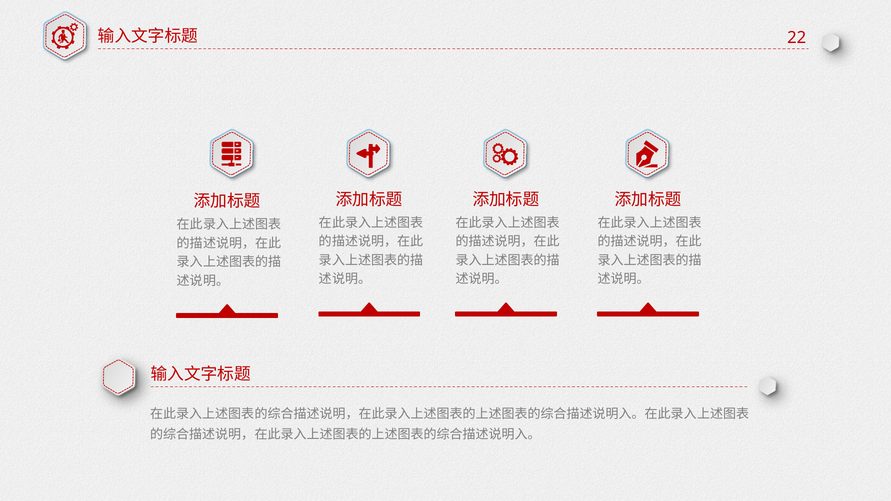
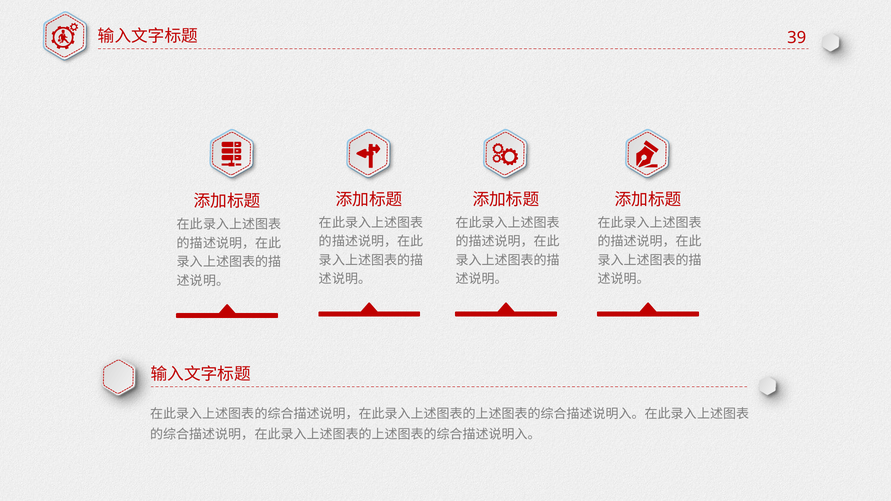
22: 22 -> 39
